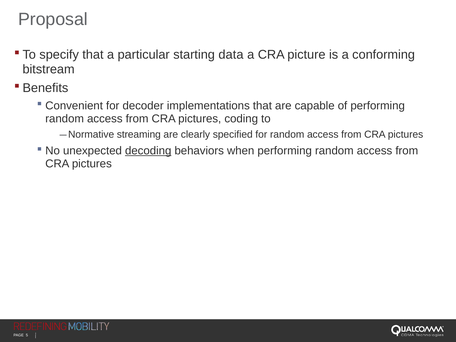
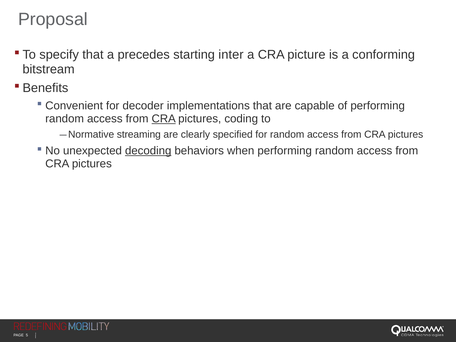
particular: particular -> precedes
data: data -> inter
CRA at (164, 119) underline: none -> present
